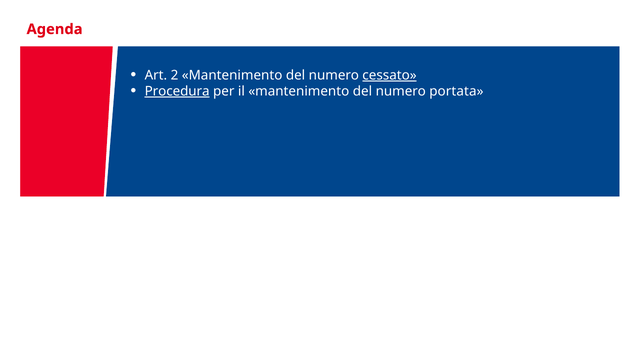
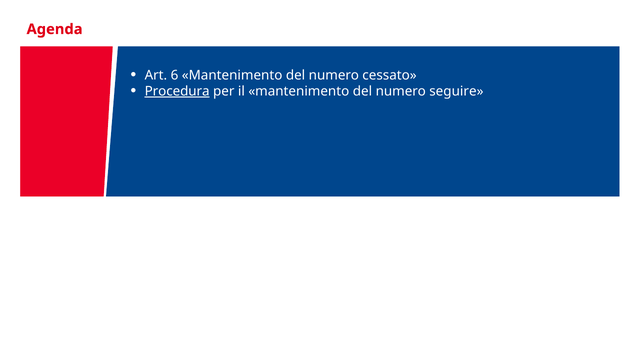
2: 2 -> 6
cessato underline: present -> none
portata: portata -> seguire
